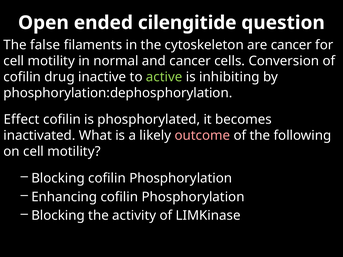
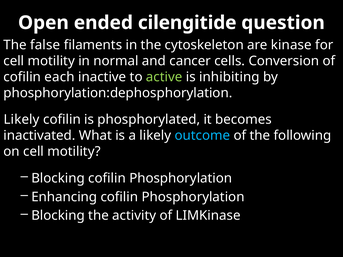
are cancer: cancer -> kinase
drug: drug -> each
Effect at (22, 120): Effect -> Likely
outcome colour: pink -> light blue
